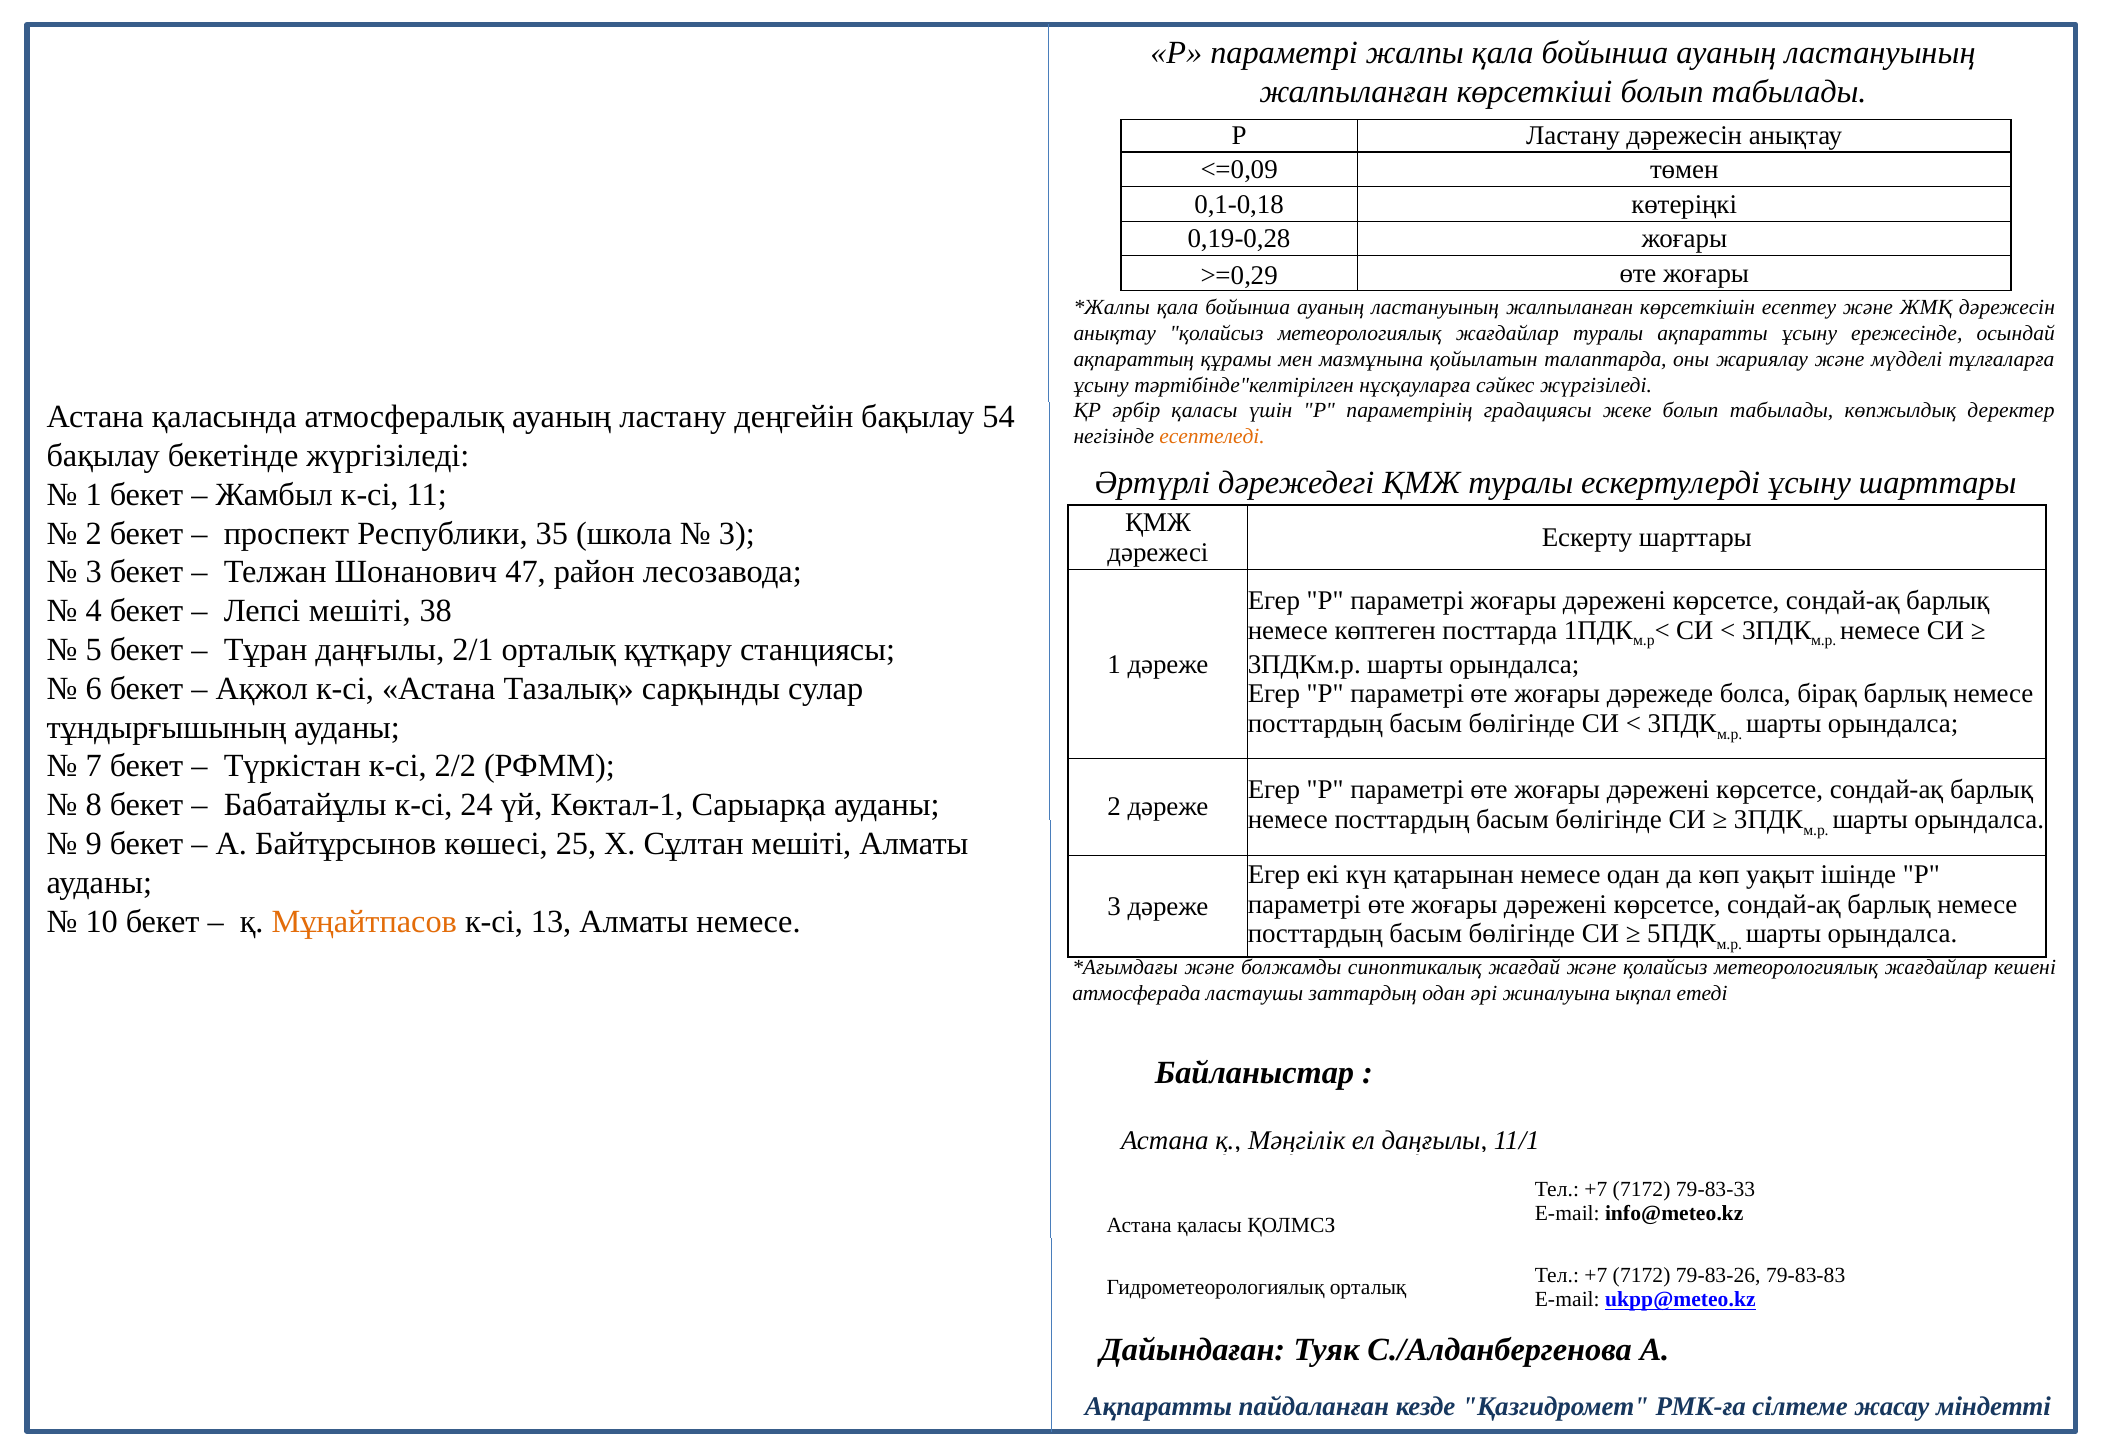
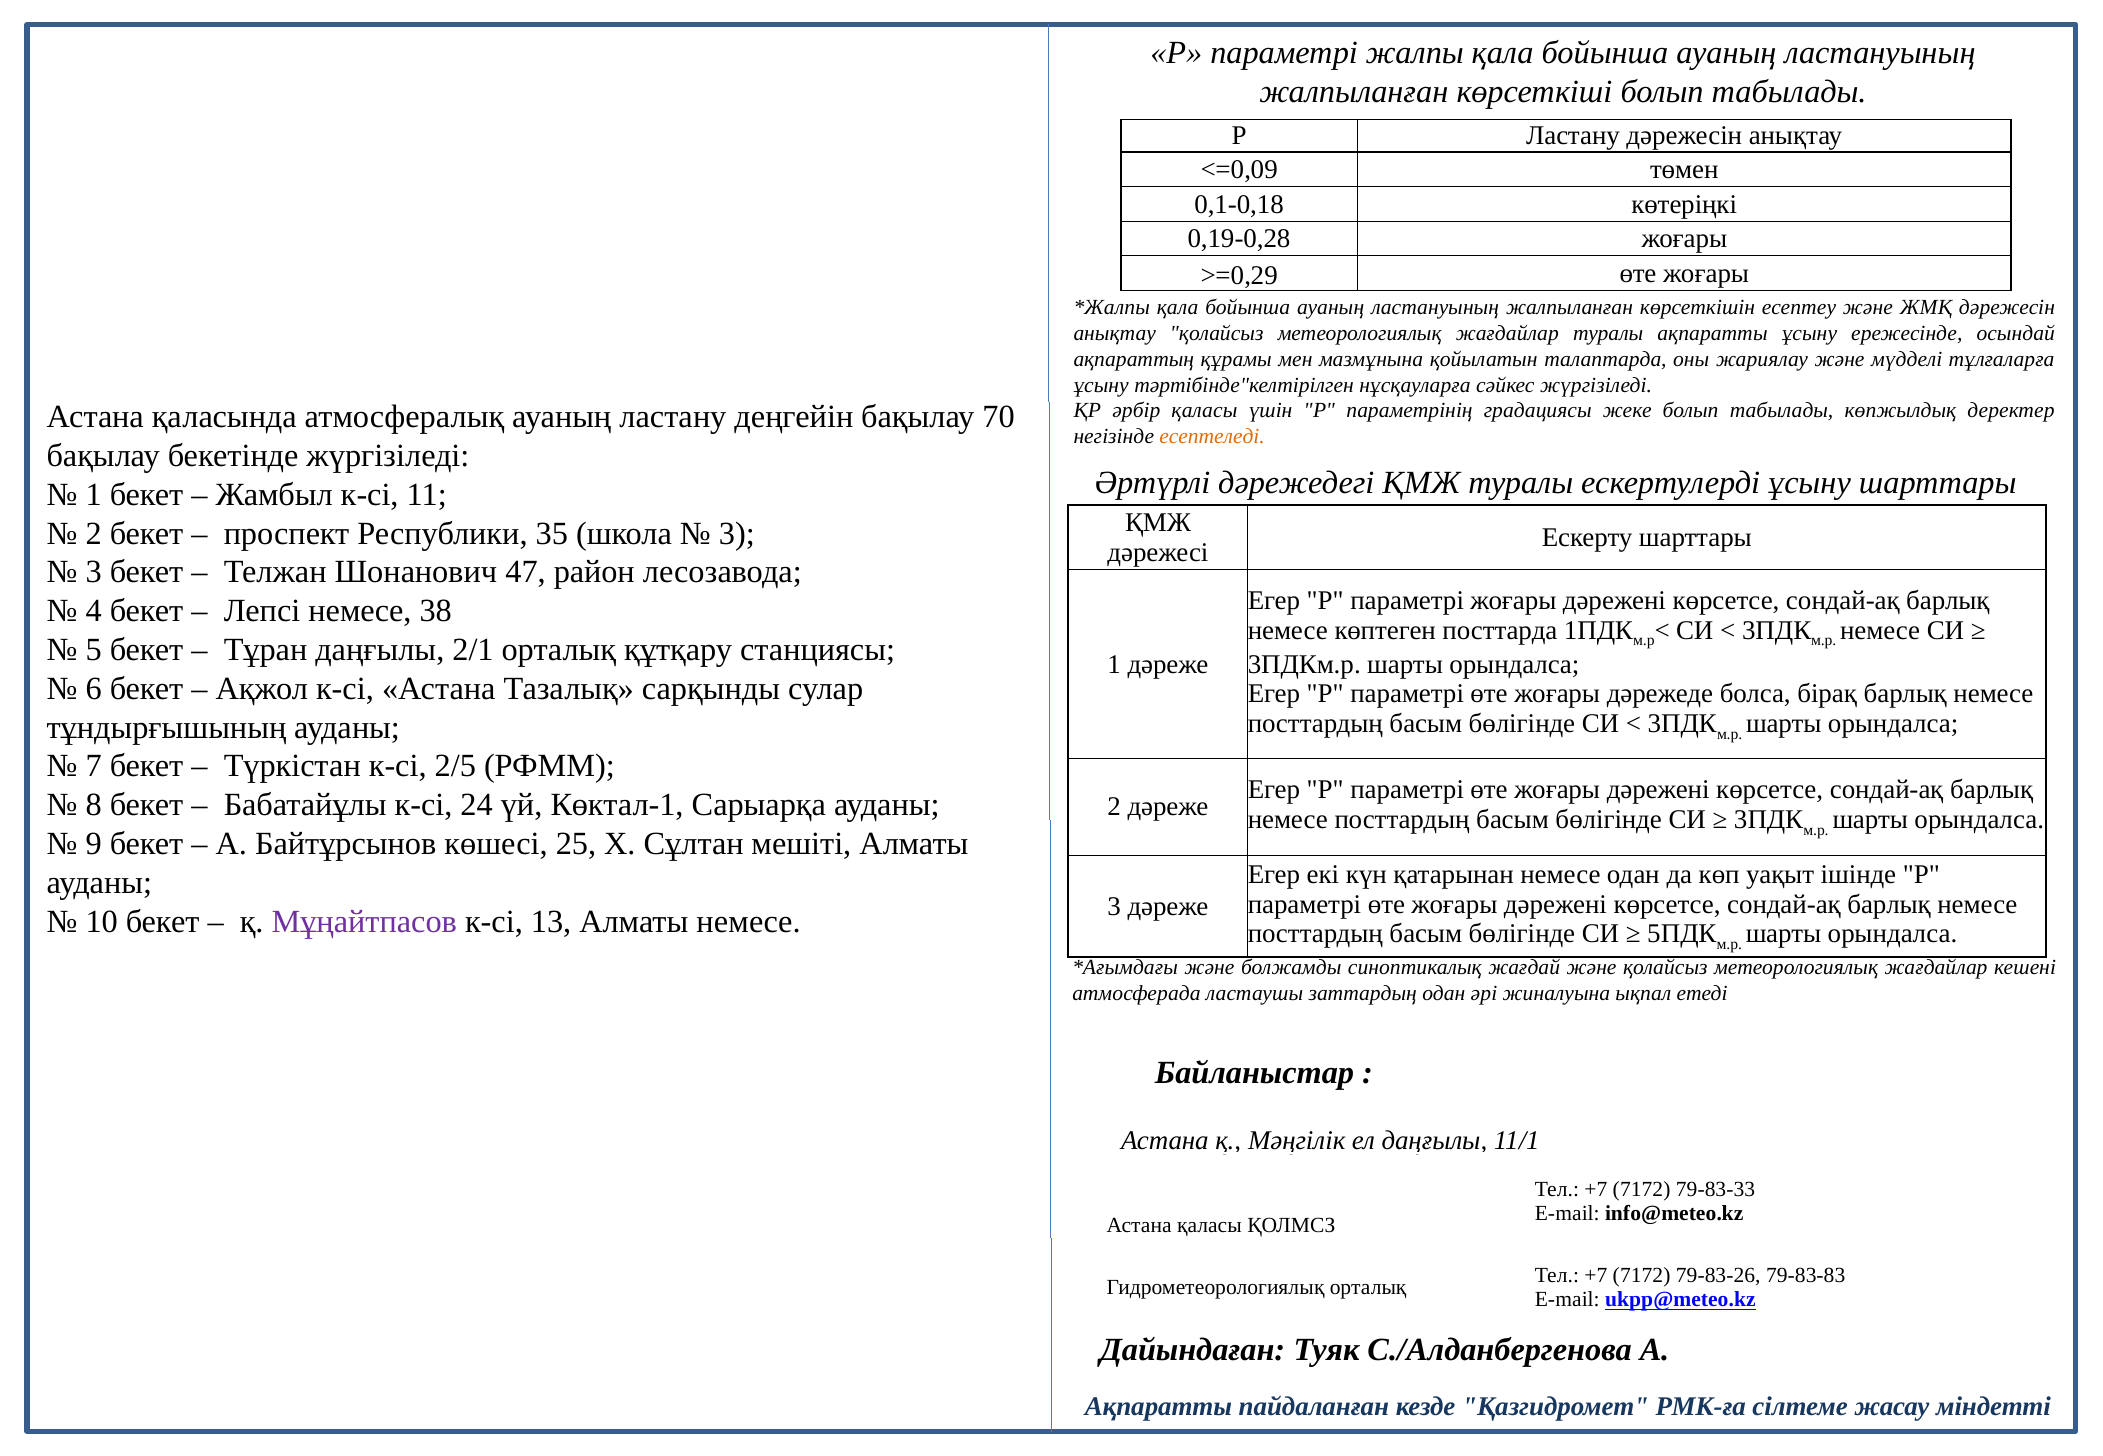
54: 54 -> 70
Лепсі мешіті: мешіті -> немесе
2/2: 2/2 -> 2/5
Мұңайтпасов colour: orange -> purple
